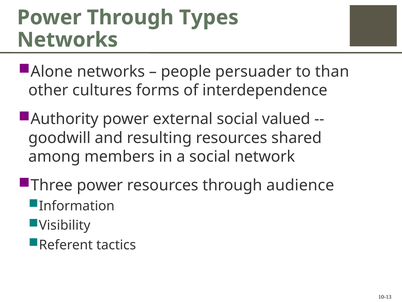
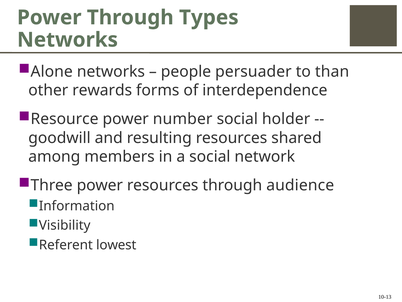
cultures: cultures -> rewards
Authority: Authority -> Resource
external: external -> number
valued: valued -> holder
tactics: tactics -> lowest
